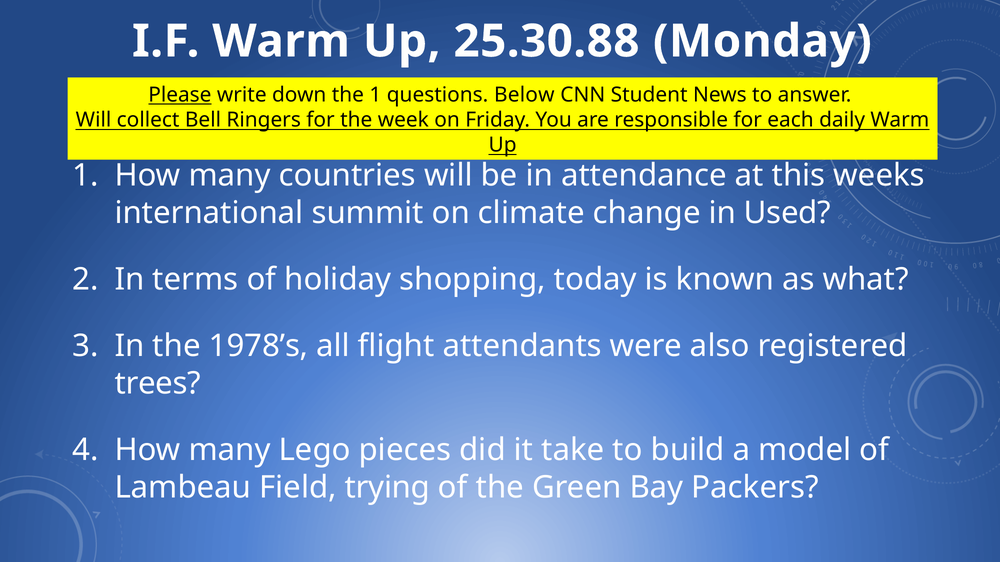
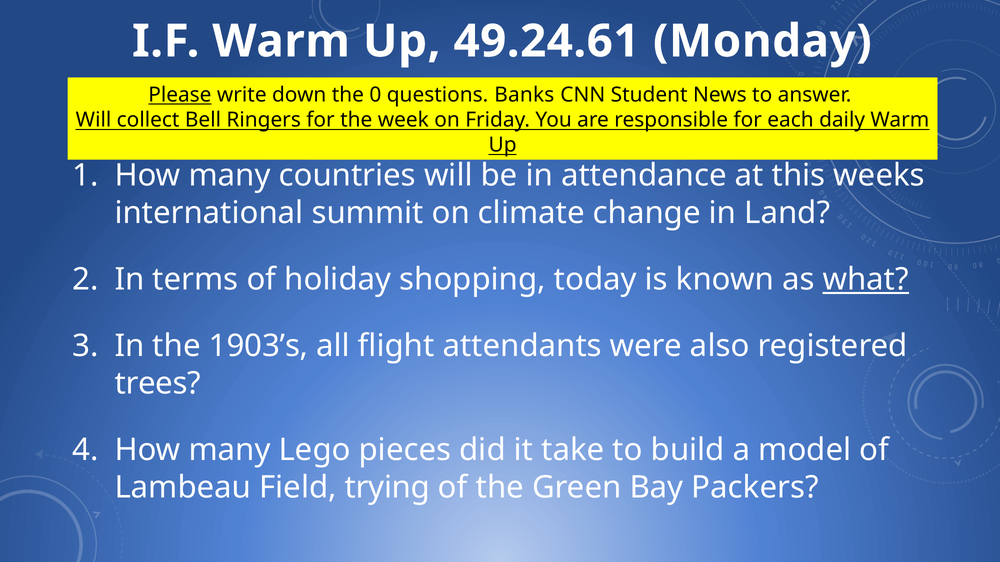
25.30.88: 25.30.88 -> 49.24.61
the 1: 1 -> 0
Below: Below -> Banks
Used: Used -> Land
what underline: none -> present
1978’s: 1978’s -> 1903’s
